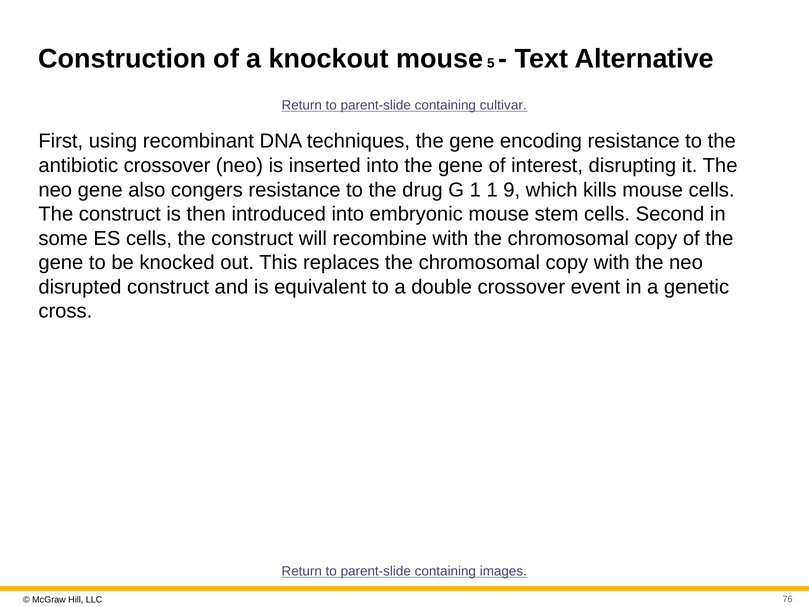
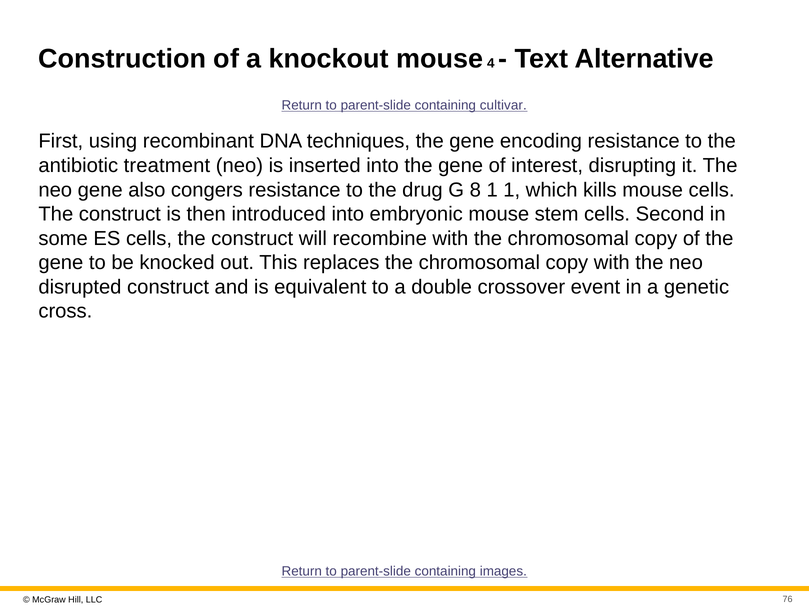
5: 5 -> 4
antibiotic crossover: crossover -> treatment
G 1: 1 -> 8
1 9: 9 -> 1
